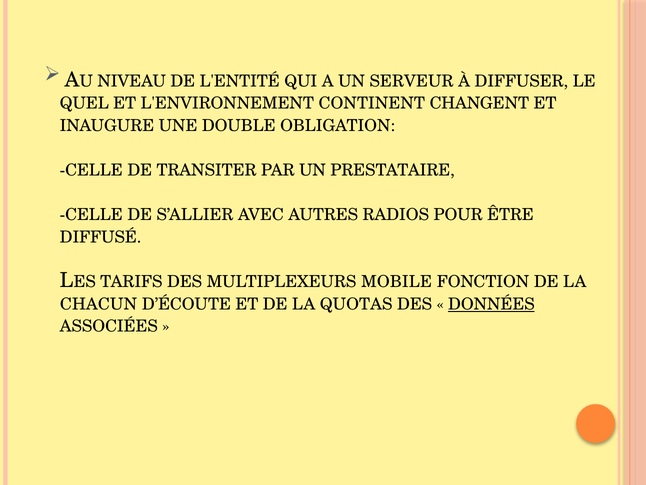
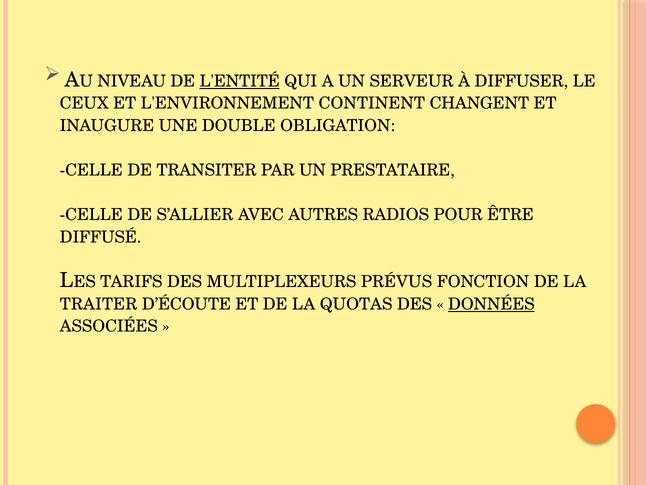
L'ENTITÉ underline: none -> present
QUEL: QUEL -> CEUX
MOBILE: MOBILE -> PRÉVUS
CHACUN: CHACUN -> TRAITER
